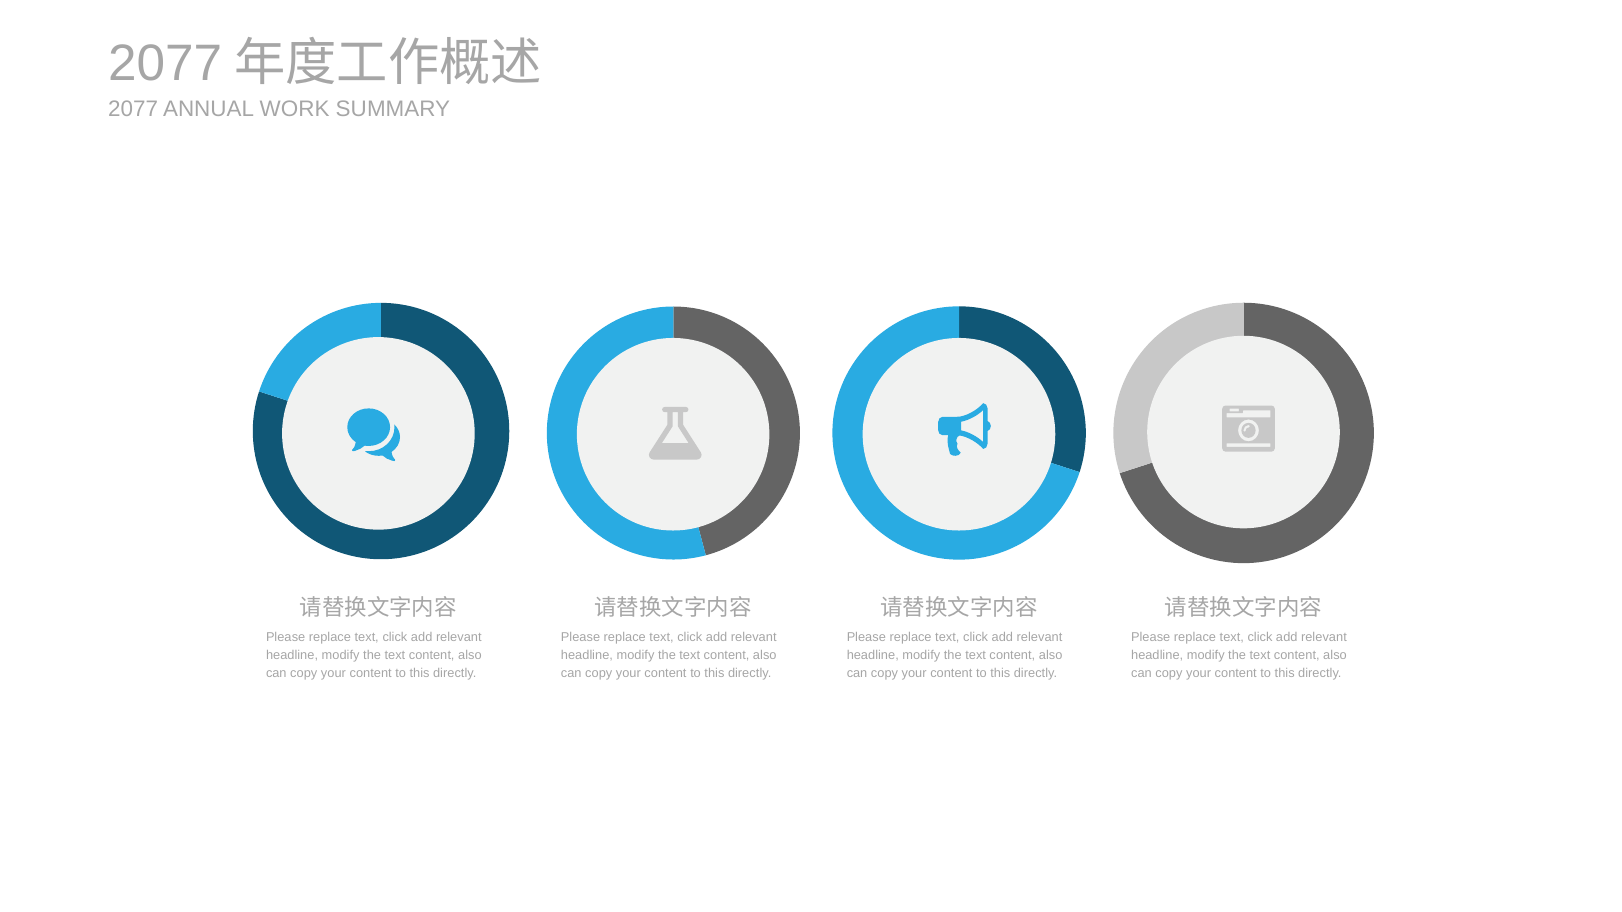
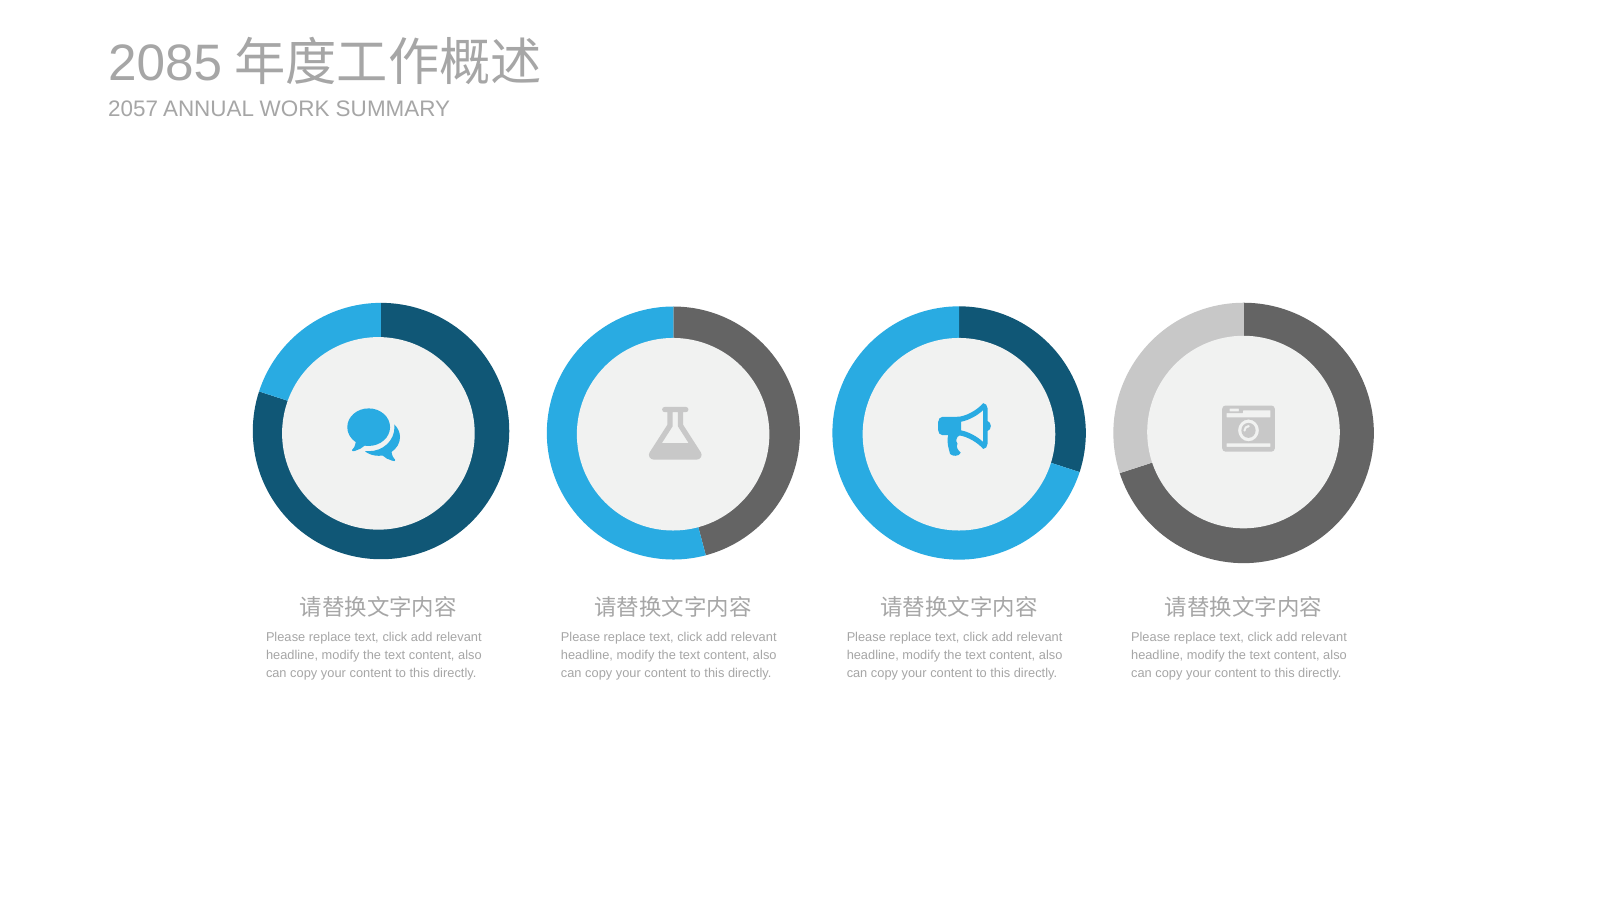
2077 at (165, 64): 2077 -> 2085
2077 at (133, 109): 2077 -> 2057
